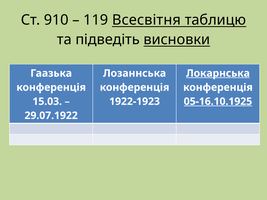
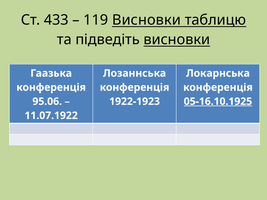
910: 910 -> 433
119 Всесвітня: Всесвітня -> Висновки
Локарнська underline: present -> none
15.03: 15.03 -> 95.06
29.07.1922: 29.07.1922 -> 11.07.1922
